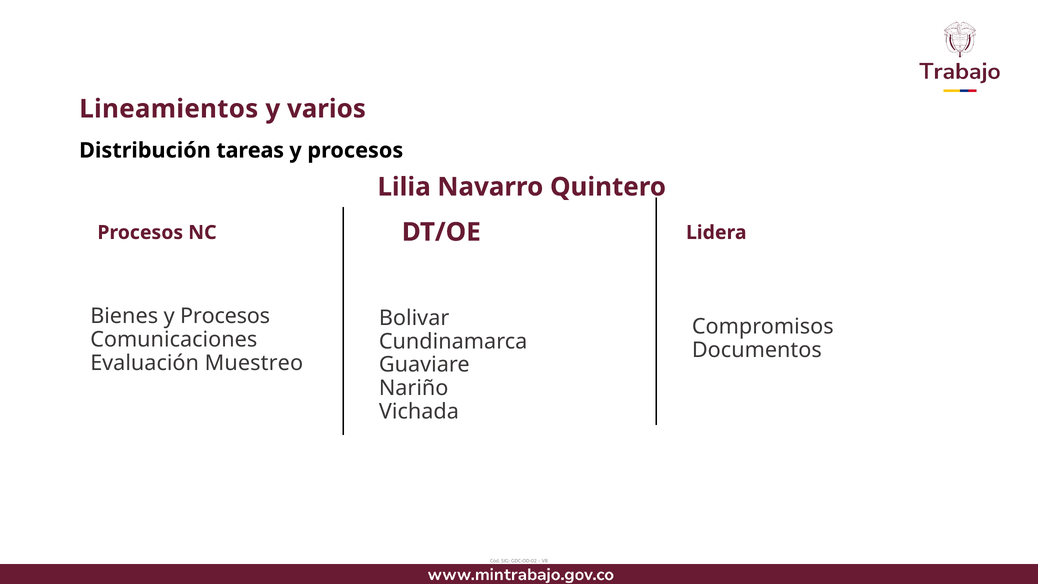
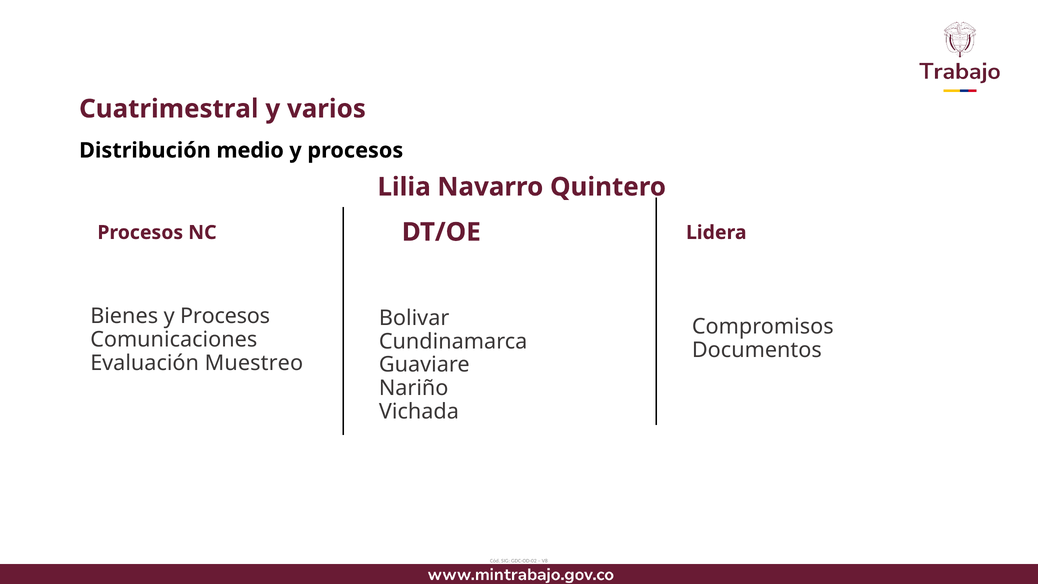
Lineamientos: Lineamientos -> Cuatrimestral
tareas: tareas -> medio
